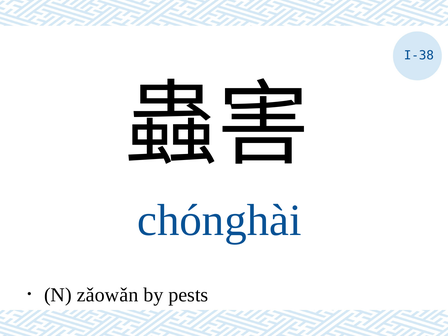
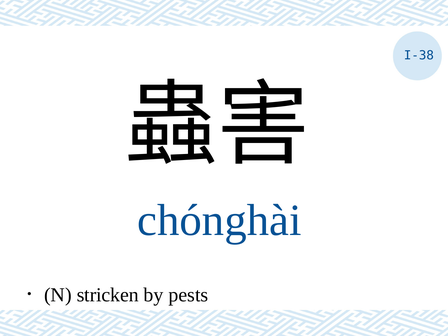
zǎowǎn: zǎowǎn -> stricken
